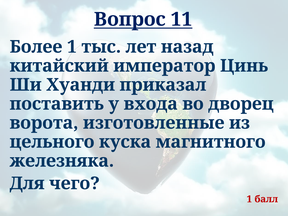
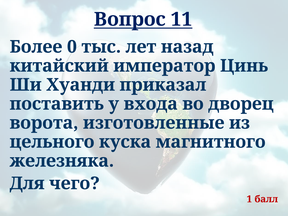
Более 1: 1 -> 0
